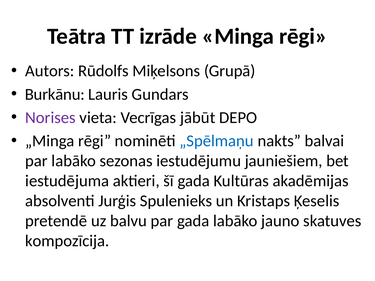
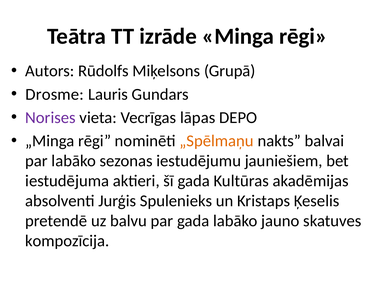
Burkānu: Burkānu -> Drosme
jābūt: jābūt -> lāpas
„Spēlmaņu colour: blue -> orange
